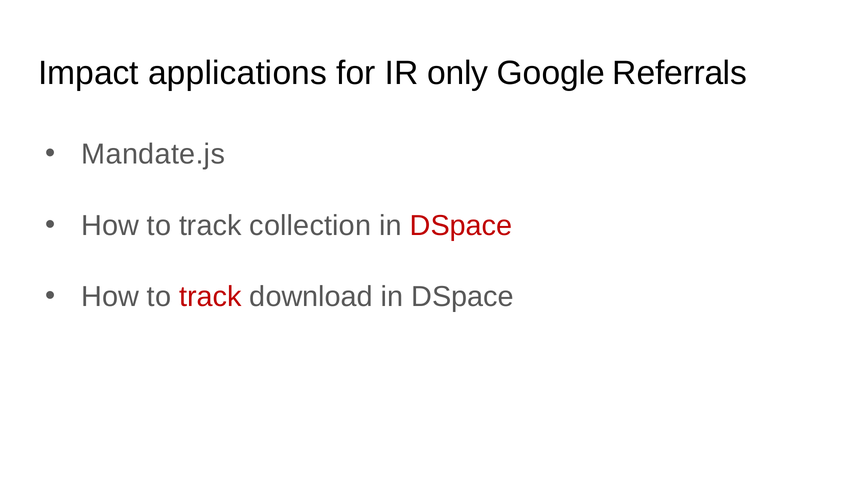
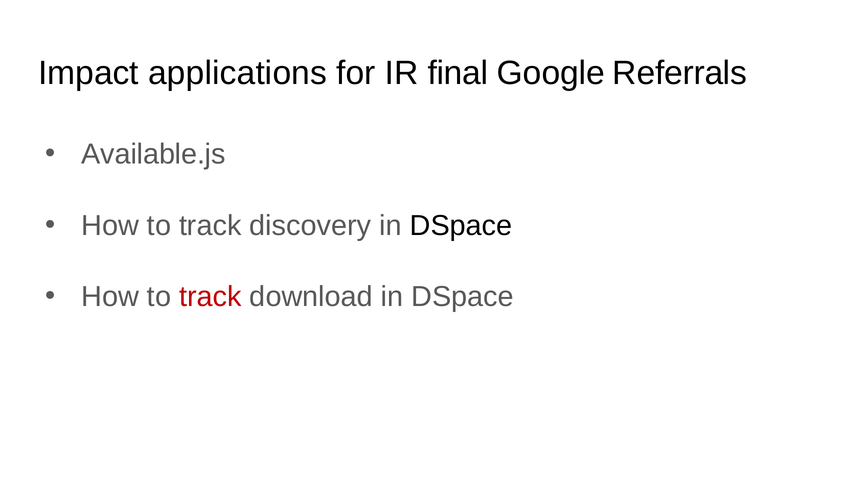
only: only -> final
Mandate.js: Mandate.js -> Available.js
collection: collection -> discovery
DSpace at (461, 225) colour: red -> black
